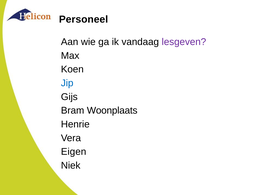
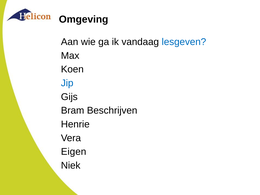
Personeel: Personeel -> Omgeving
lesgeven colour: purple -> blue
Woonplaats: Woonplaats -> Beschrijven
